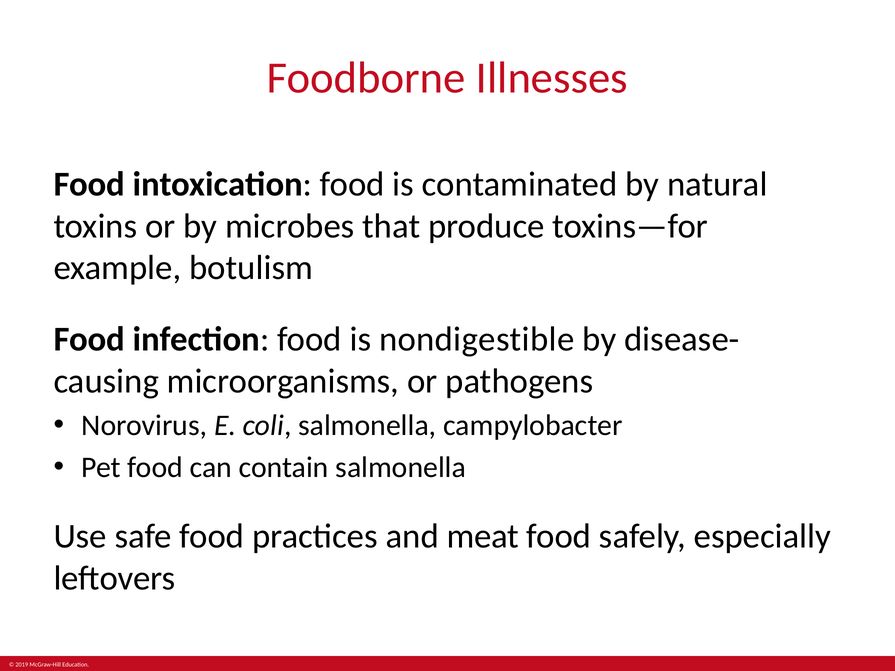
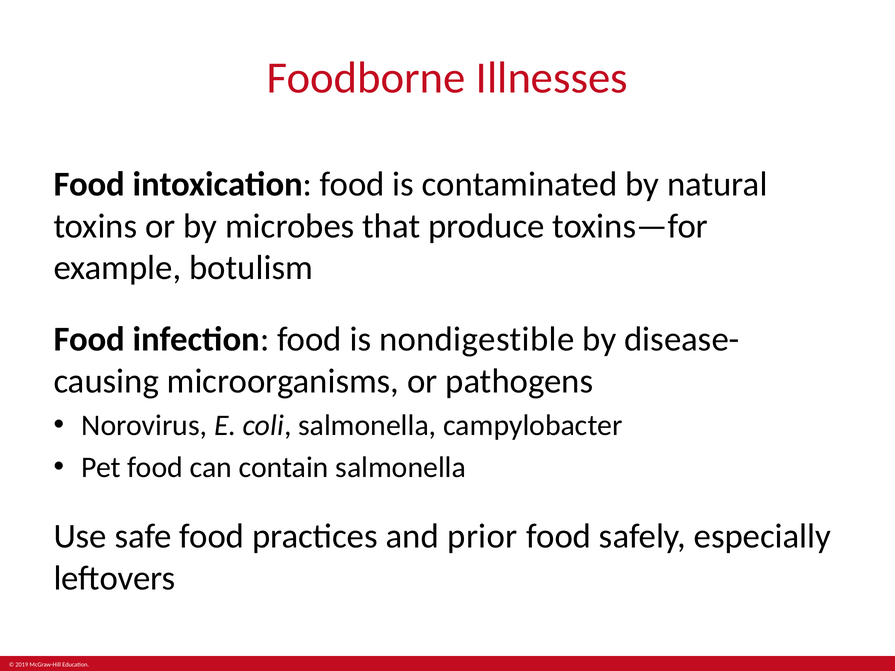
meat: meat -> prior
